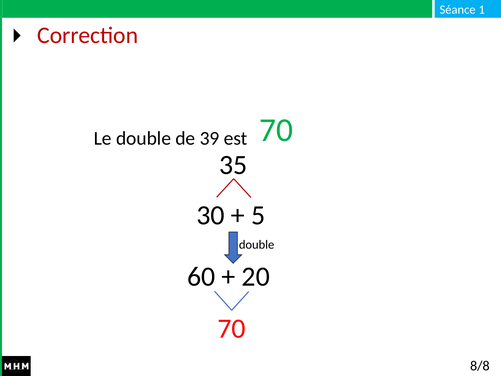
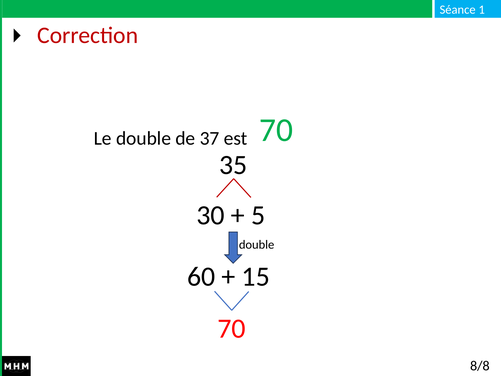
39: 39 -> 37
20: 20 -> 15
